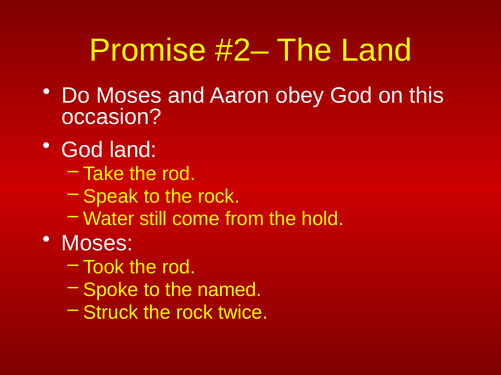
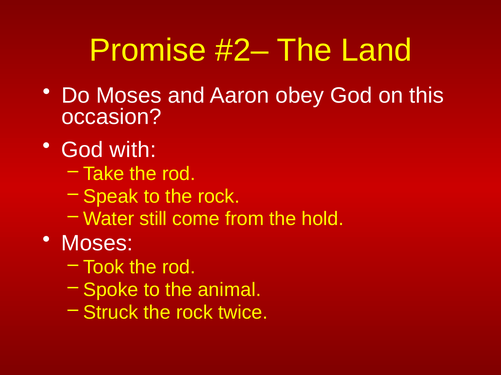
God land: land -> with
named: named -> animal
